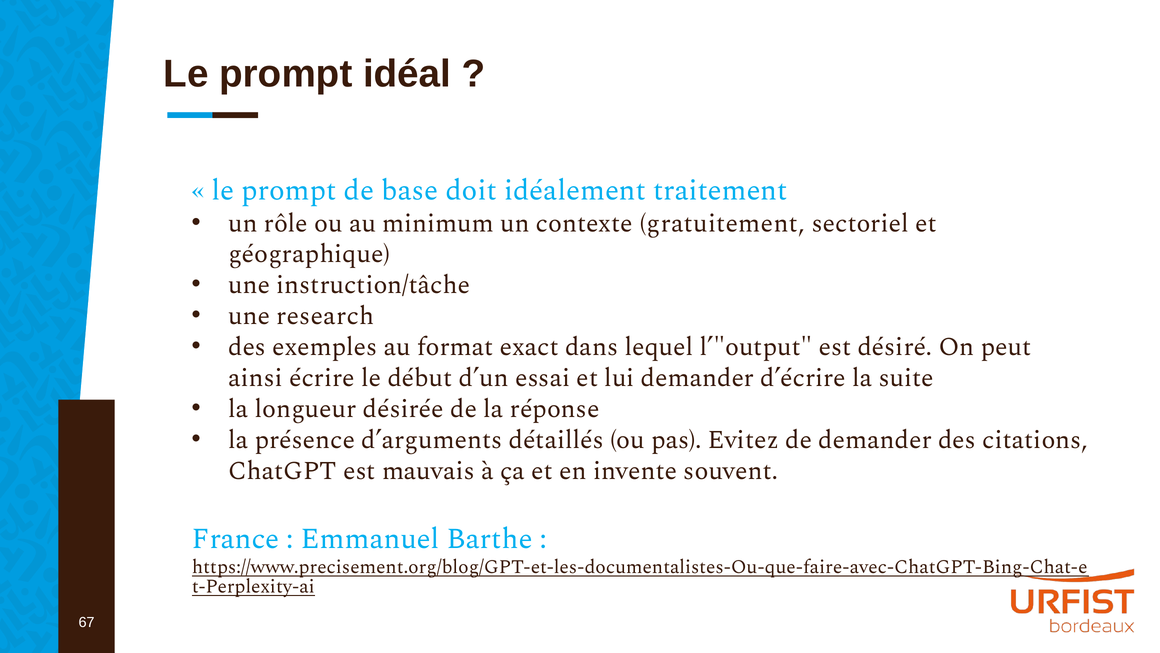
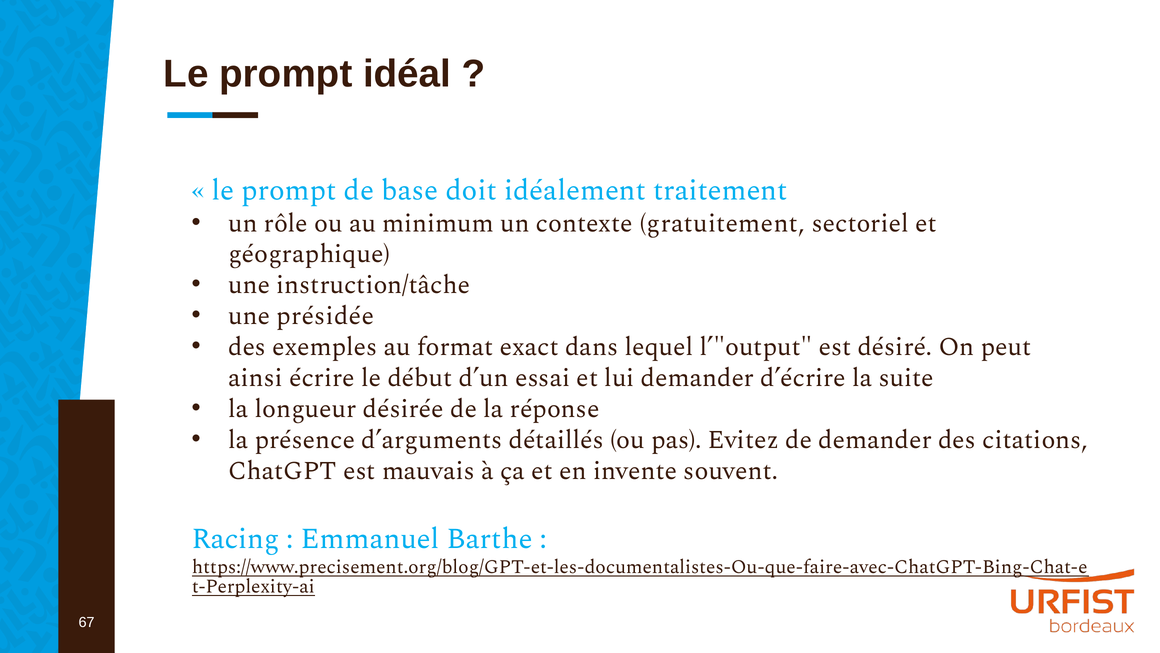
research: research -> présidée
France: France -> Racing
